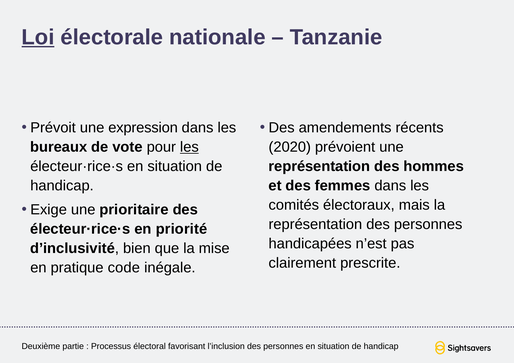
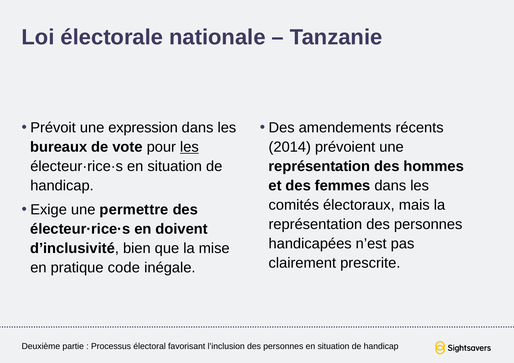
Loi underline: present -> none
2020: 2020 -> 2014
prioritaire: prioritaire -> permettre
priorité: priorité -> doivent
